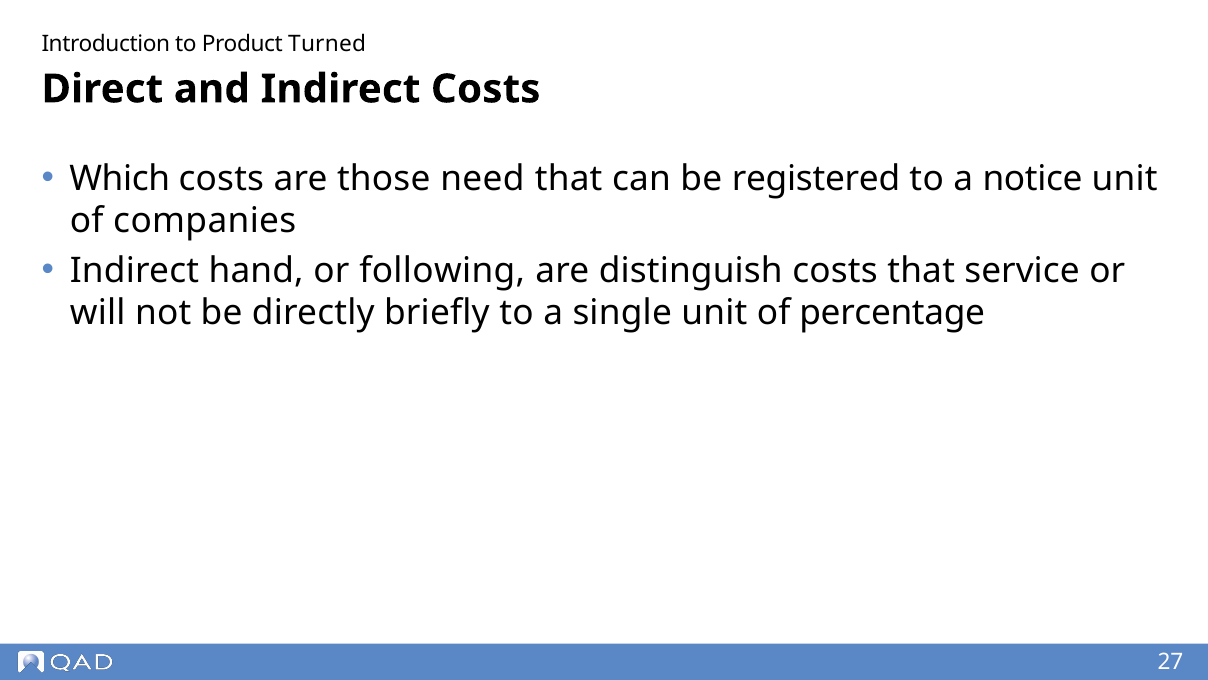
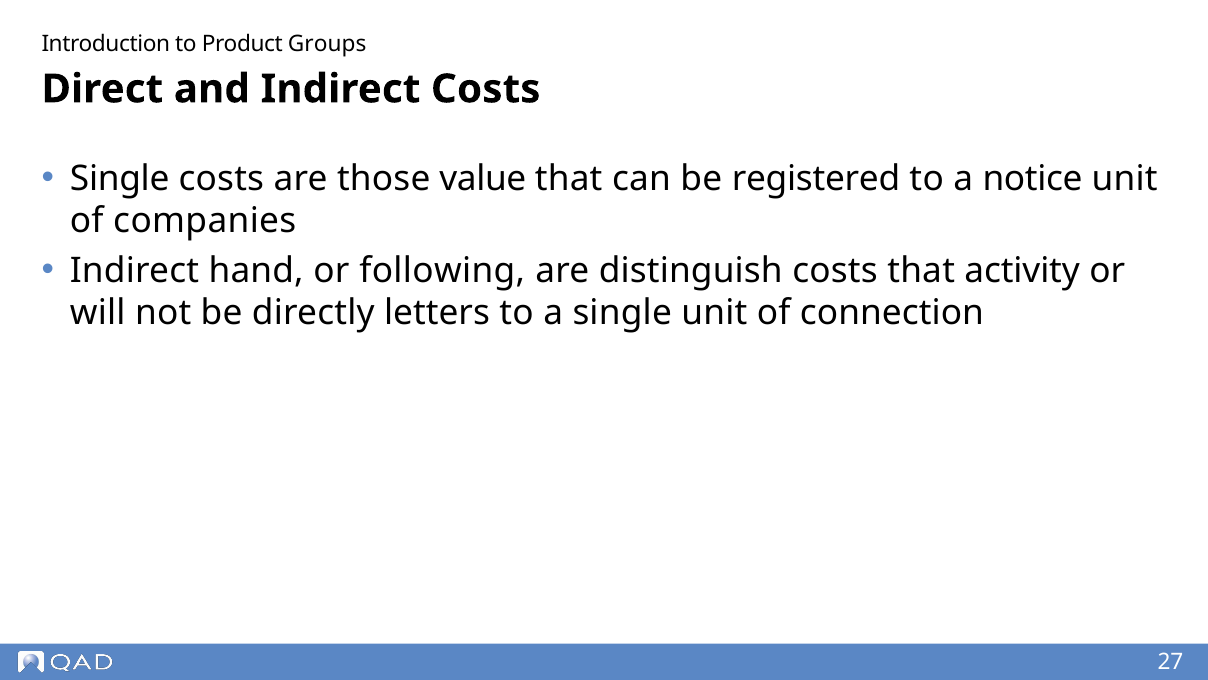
Turned: Turned -> Groups
Which at (120, 178): Which -> Single
need: need -> value
service: service -> activity
briefly: briefly -> letters
percentage: percentage -> connection
